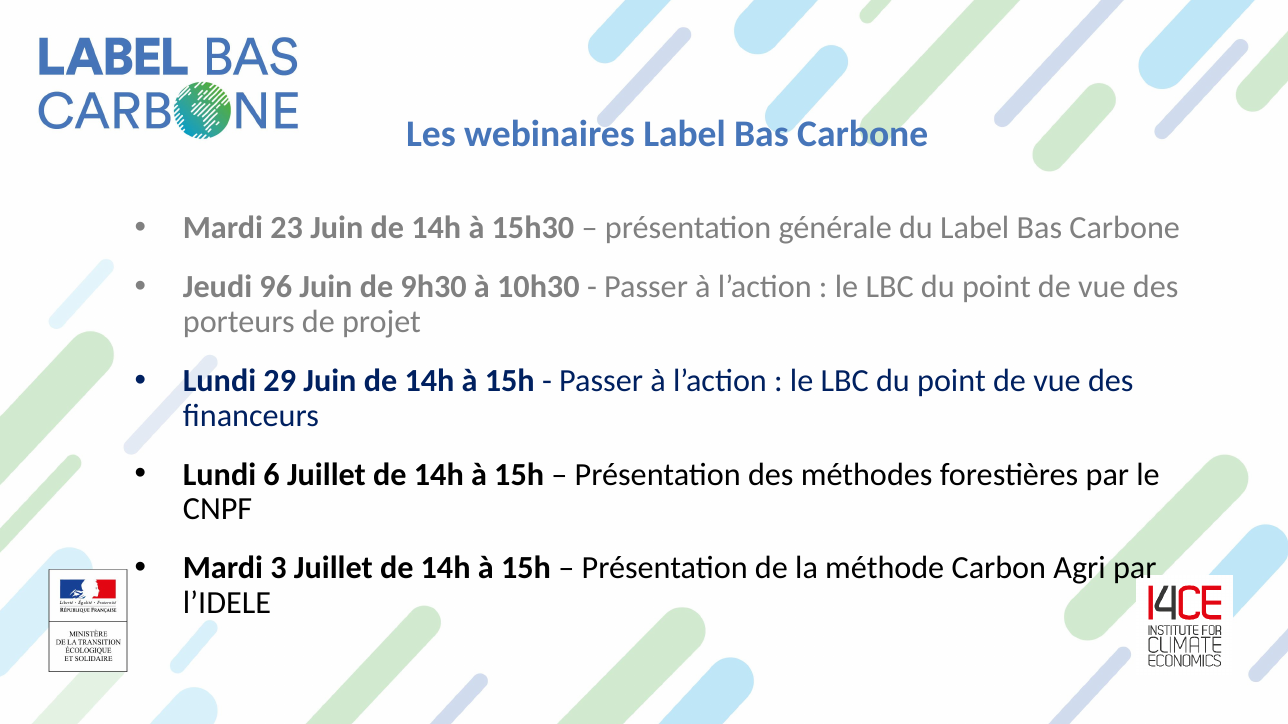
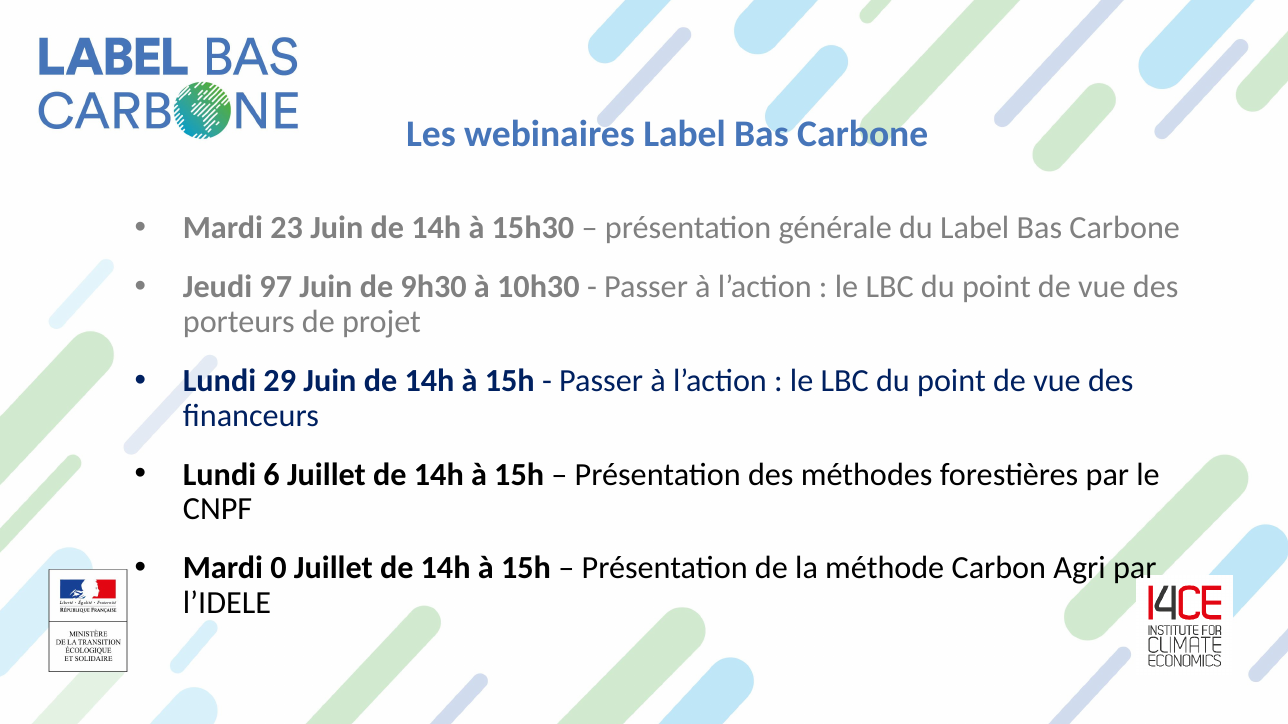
96: 96 -> 97
3: 3 -> 0
